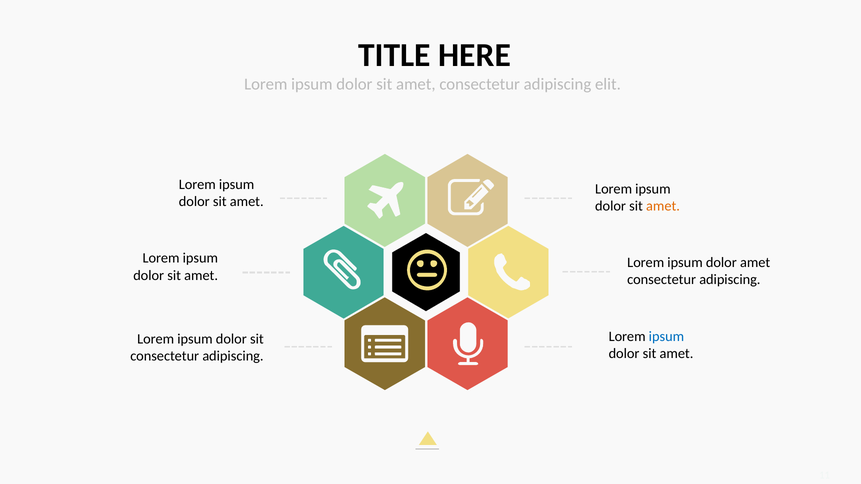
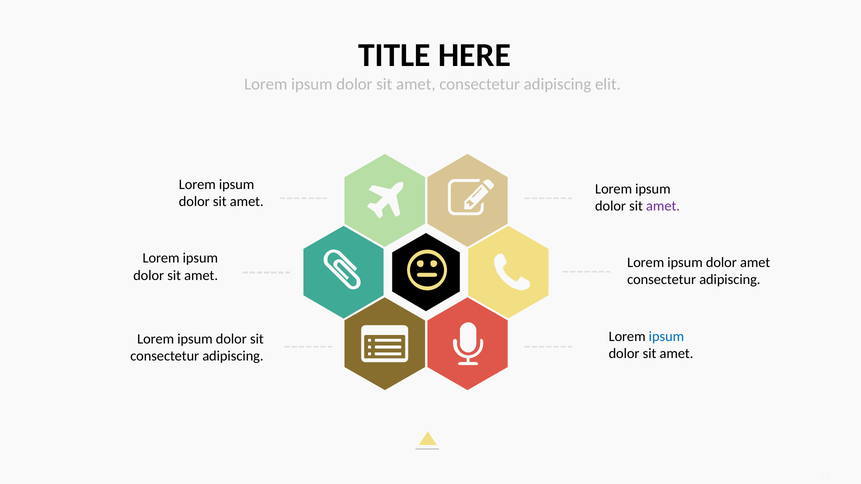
amet at (663, 206) colour: orange -> purple
